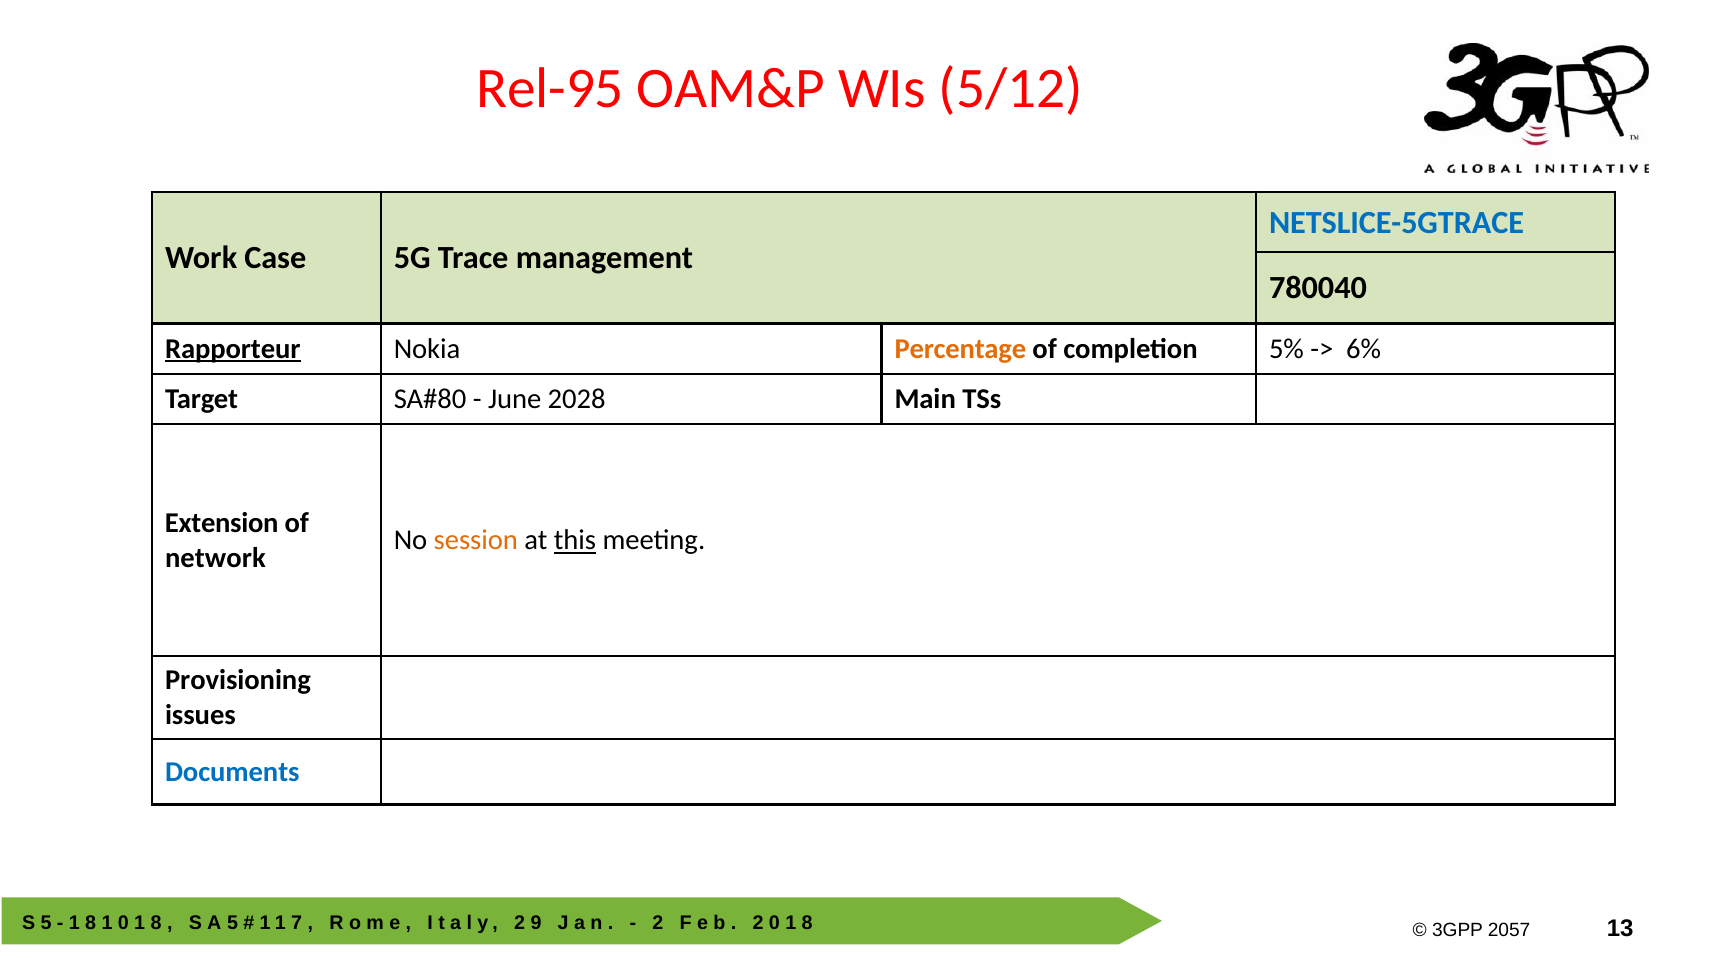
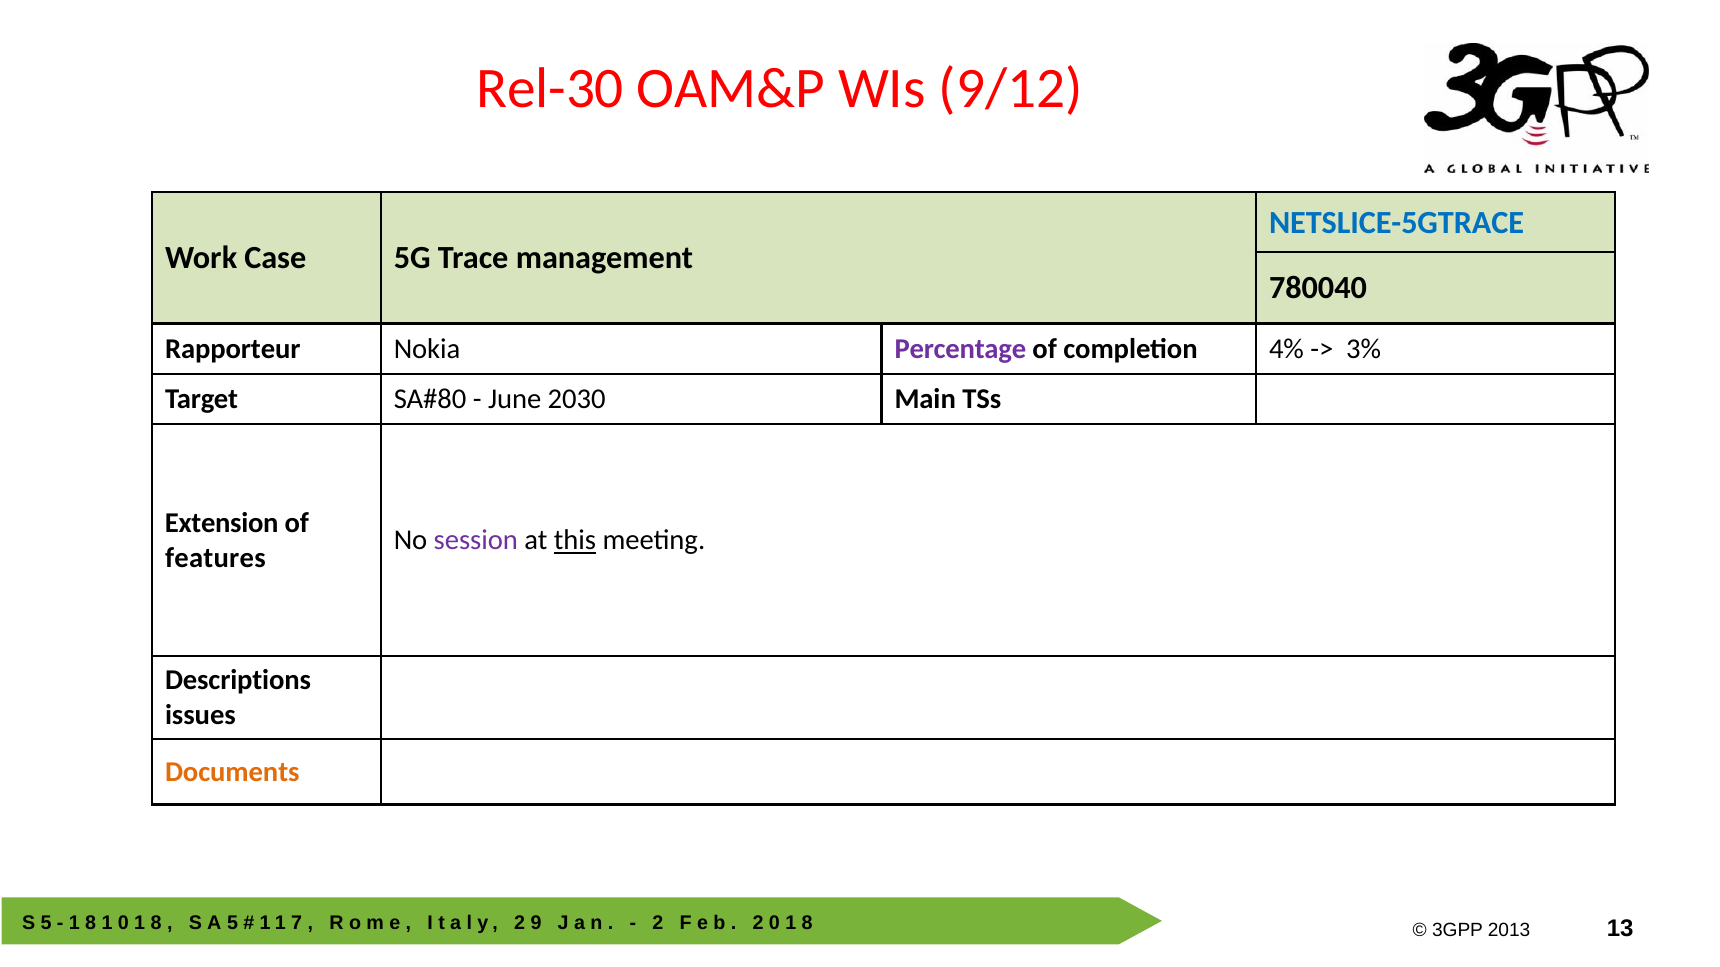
Rel-95: Rel-95 -> Rel-30
5/12: 5/12 -> 9/12
Rapporteur underline: present -> none
Percentage colour: orange -> purple
5%: 5% -> 4%
6%: 6% -> 3%
2028: 2028 -> 2030
session colour: orange -> purple
network: network -> features
Provisioning: Provisioning -> Descriptions
Documents colour: blue -> orange
2057: 2057 -> 2013
